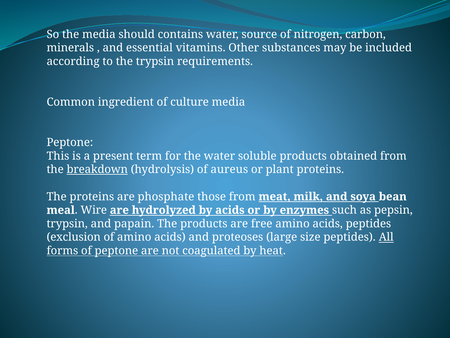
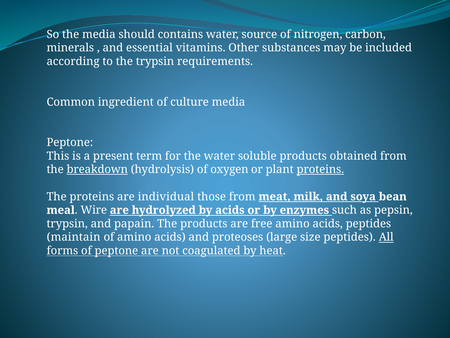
aureus: aureus -> oxygen
proteins at (320, 169) underline: none -> present
phosphate: phosphate -> individual
exclusion: exclusion -> maintain
